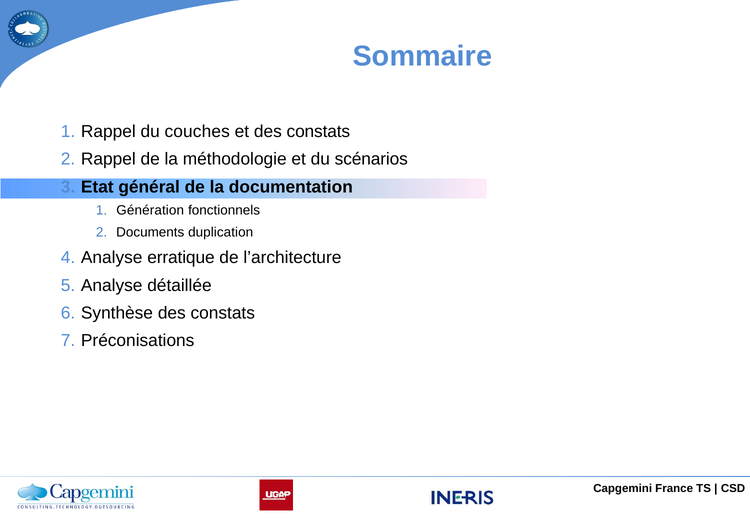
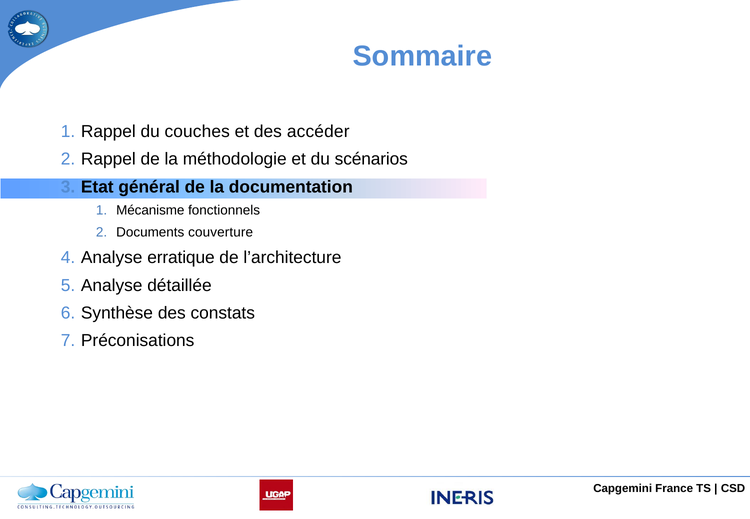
et des constats: constats -> accéder
Génération: Génération -> Mécanisme
duplication: duplication -> couverture
